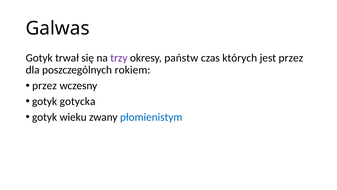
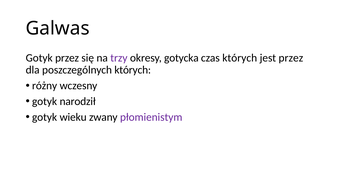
Gotyk trwał: trwał -> przez
państw: państw -> gotycka
poszczególnych rokiem: rokiem -> których
przez at (44, 86): przez -> różny
gotycka: gotycka -> narodził
płomienistym colour: blue -> purple
